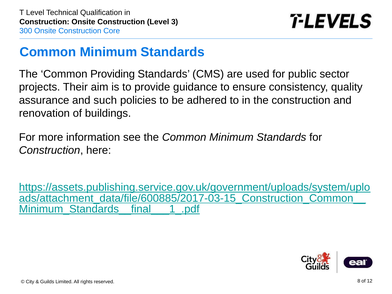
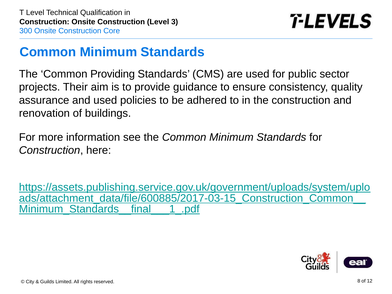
and such: such -> used
